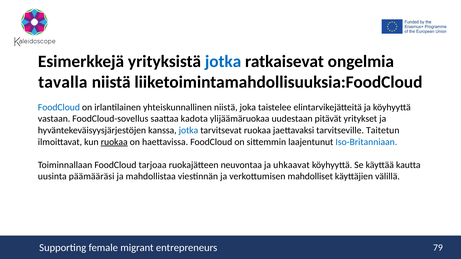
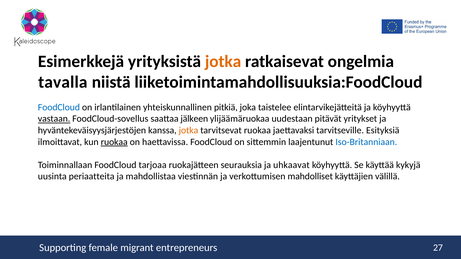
jotka at (223, 62) colour: blue -> orange
yhteiskunnallinen niistä: niistä -> pitkiä
vastaan underline: none -> present
kadota: kadota -> jälkeen
jotka at (189, 130) colour: blue -> orange
Taitetun: Taitetun -> Esityksiä
neuvontaa: neuvontaa -> seurauksia
kautta: kautta -> kykyjä
päämääräsi: päämääräsi -> periaatteita
79: 79 -> 27
